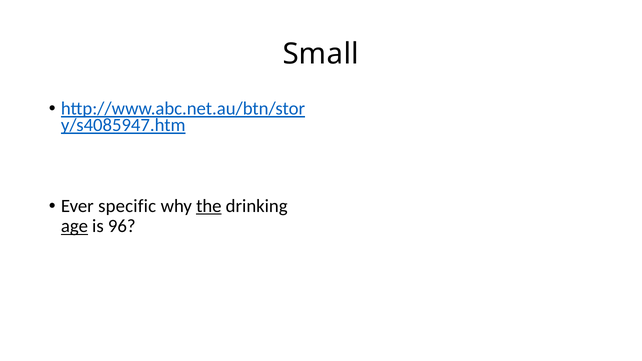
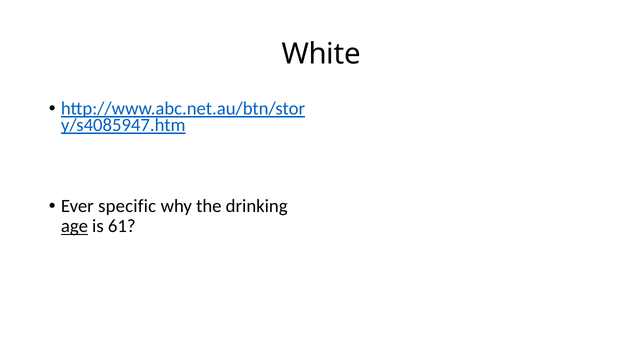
Small: Small -> White
the underline: present -> none
96: 96 -> 61
